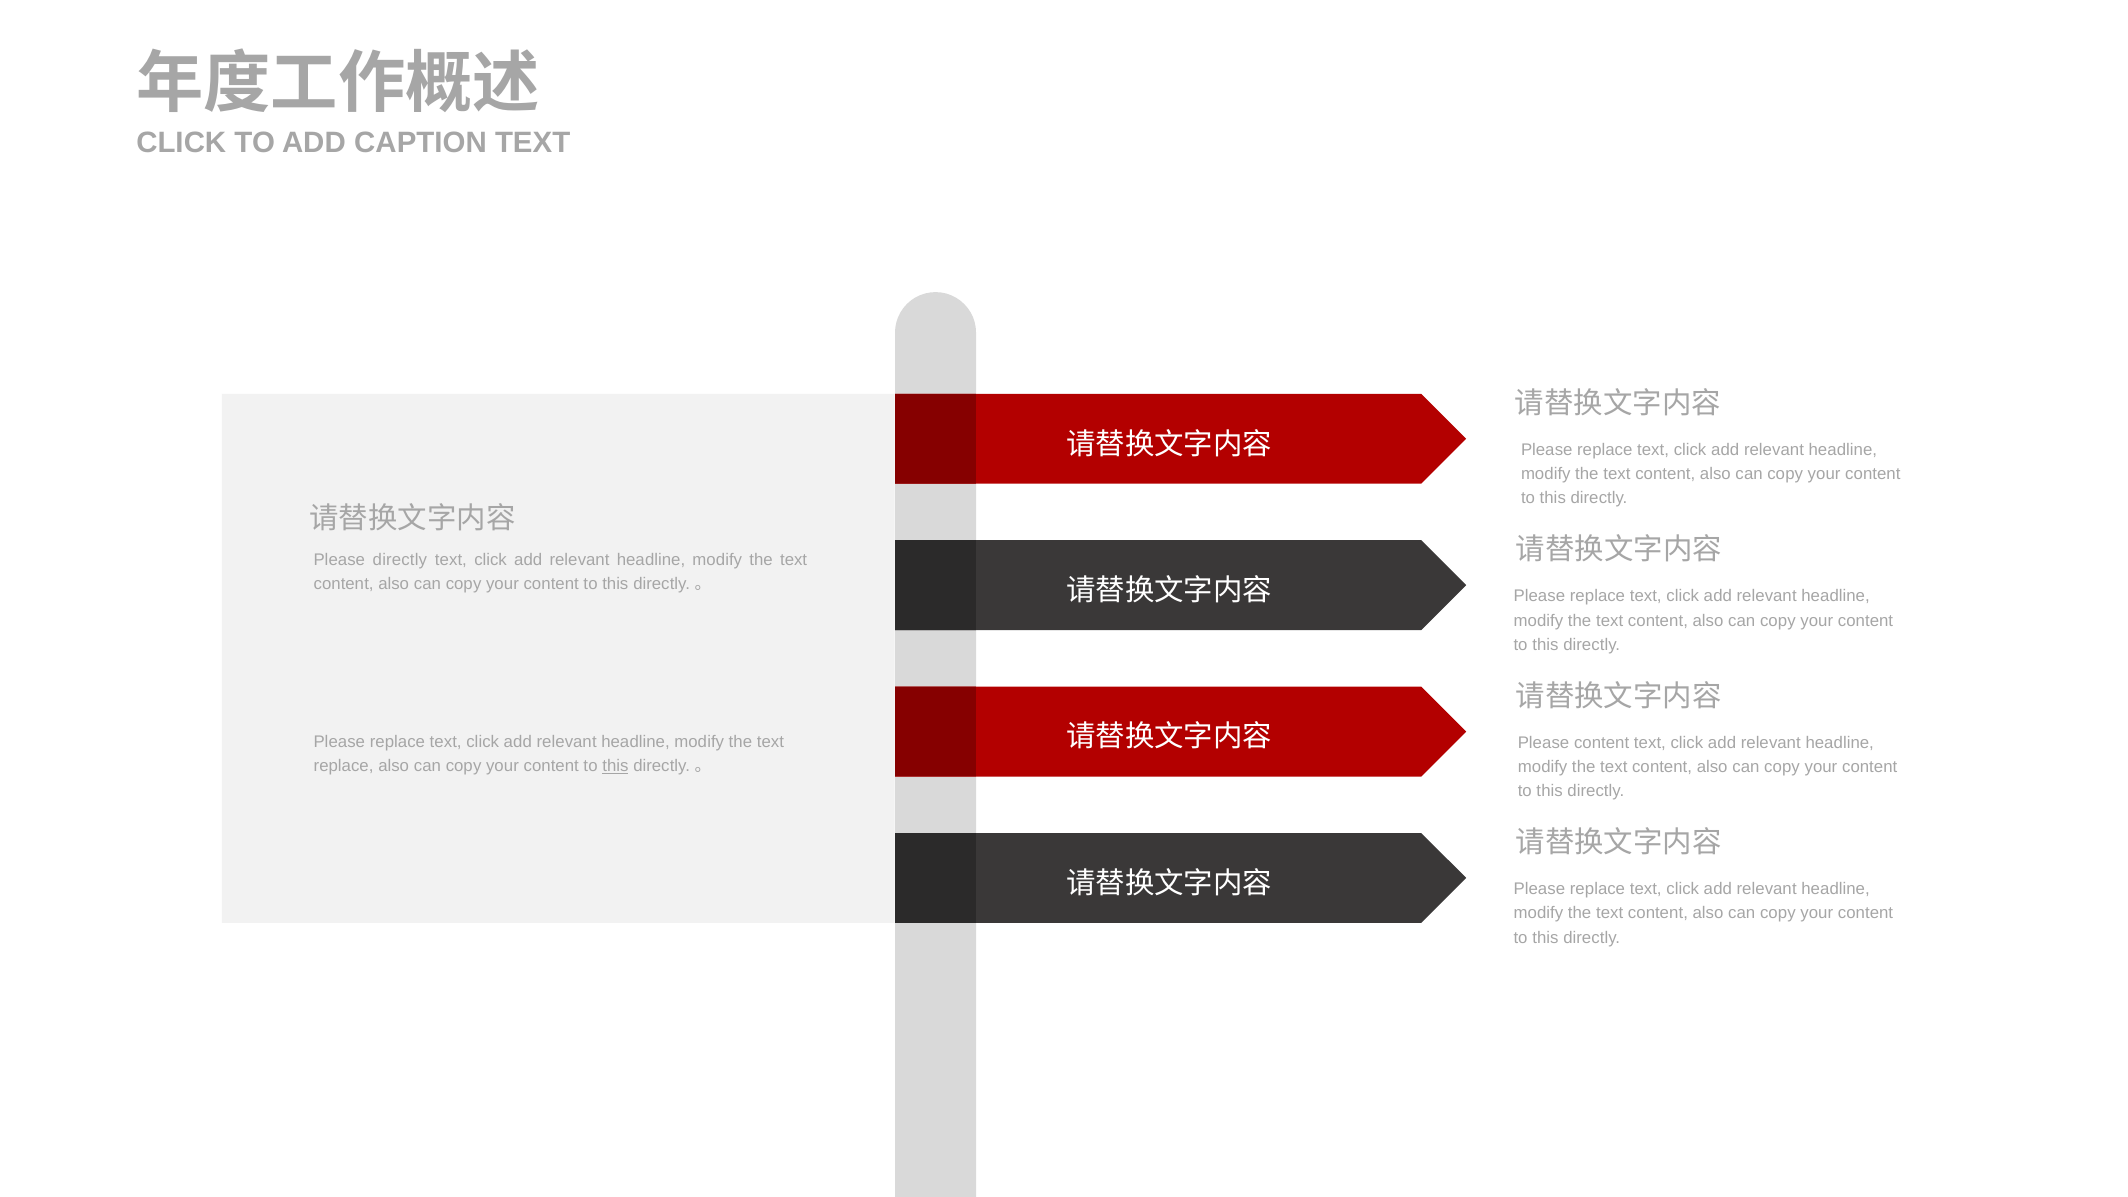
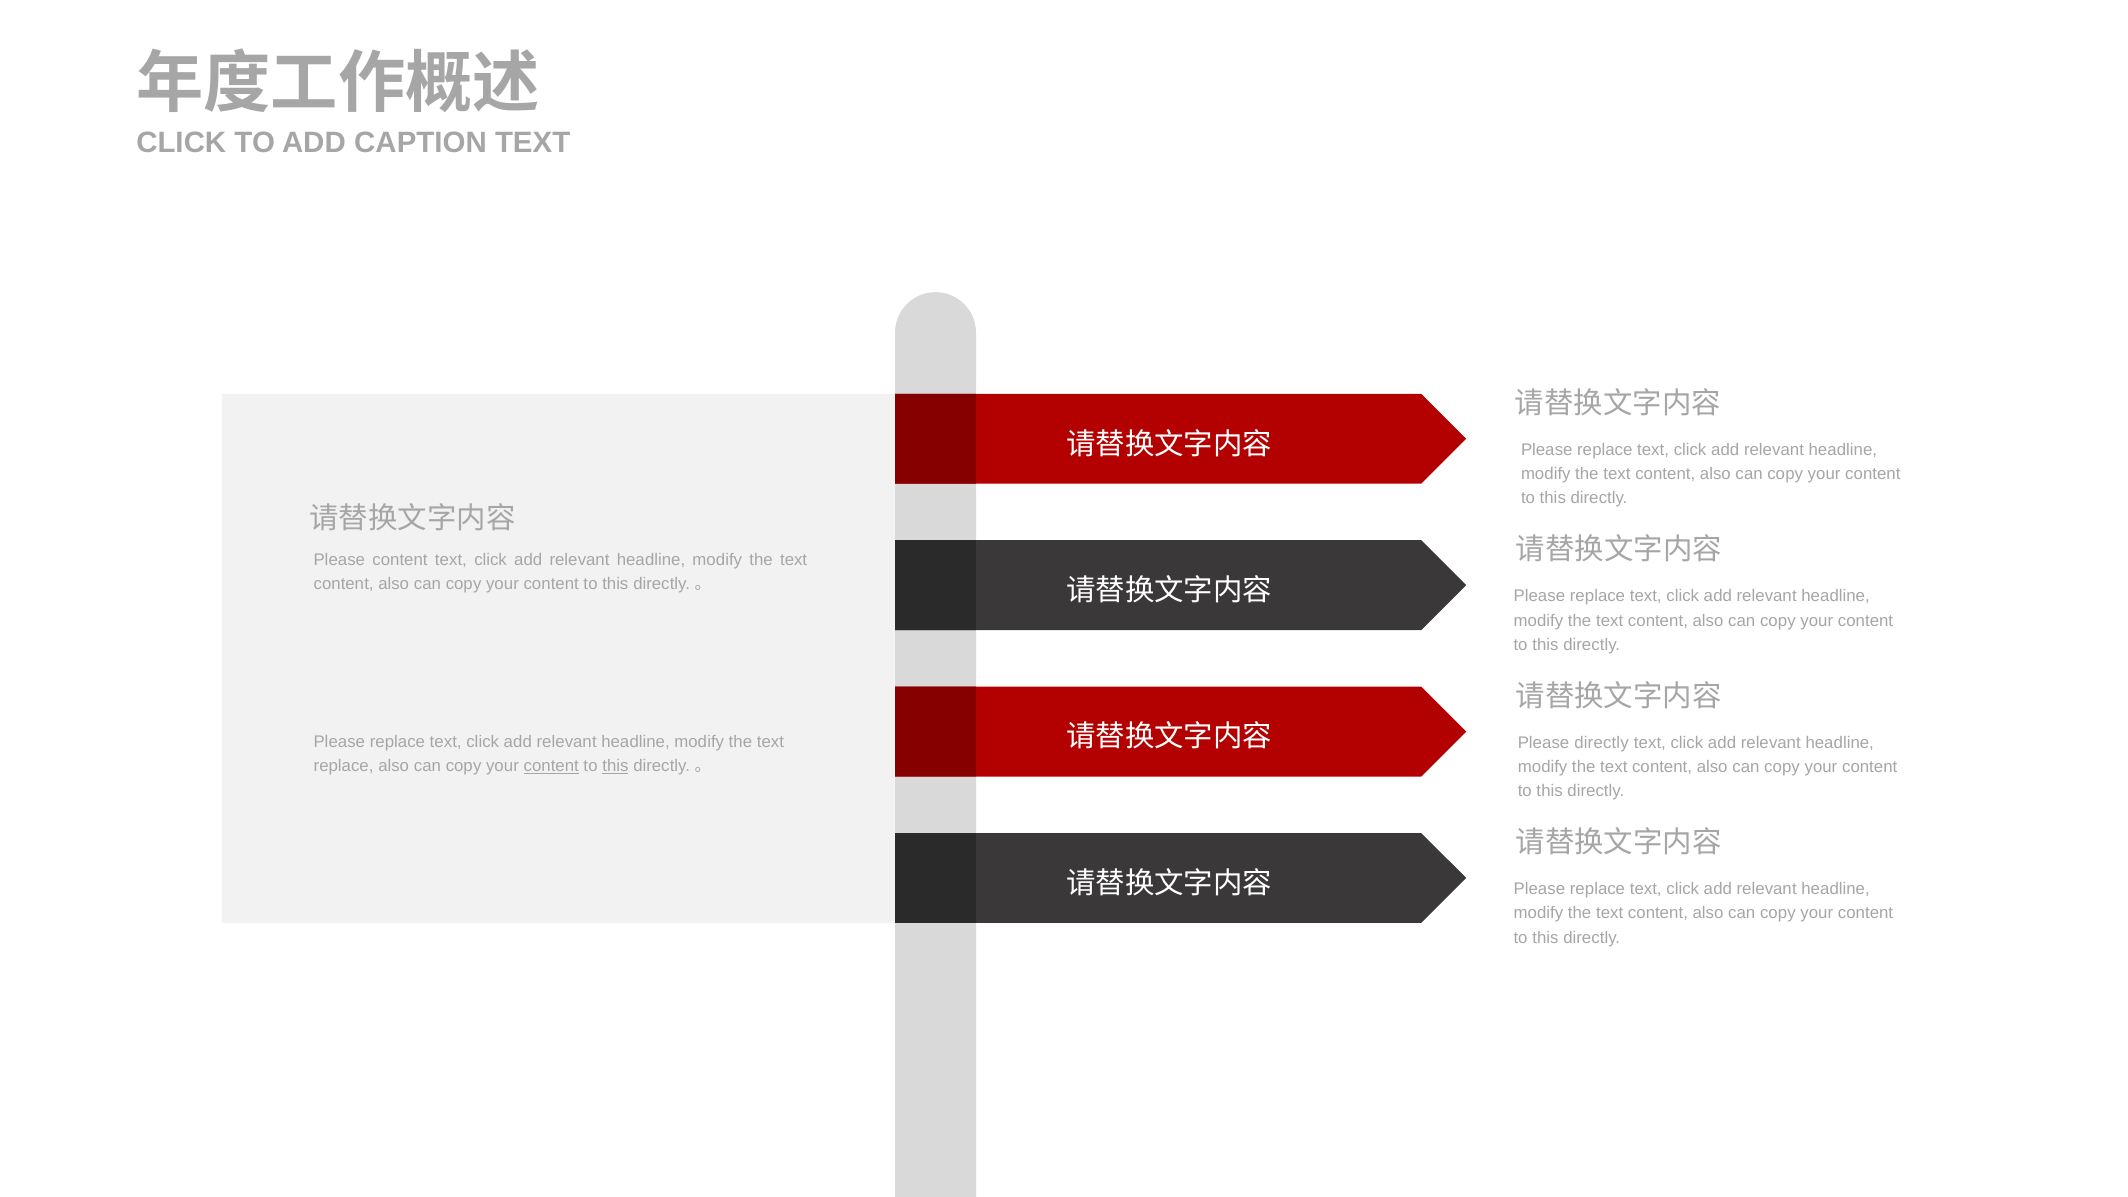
Please directly: directly -> content
Please content: content -> directly
content at (551, 766) underline: none -> present
